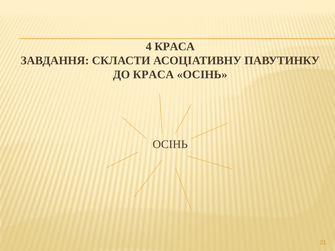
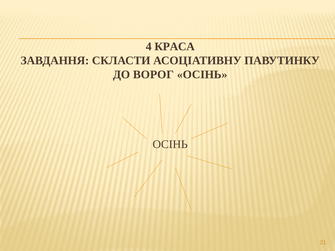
ДО КРАСА: КРАСА -> ВОРОГ
